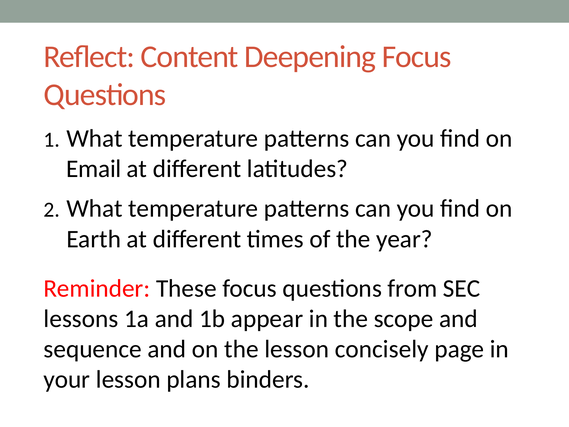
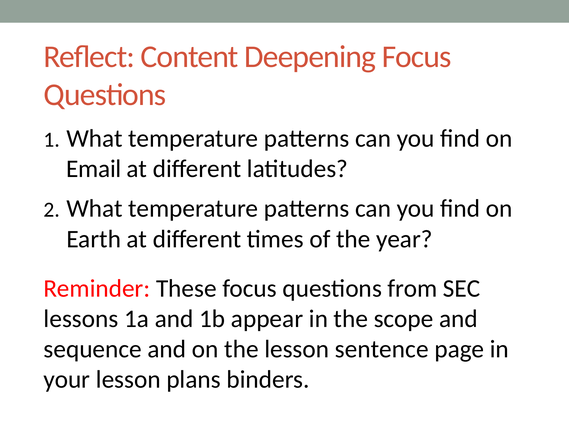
concisely: concisely -> sentence
